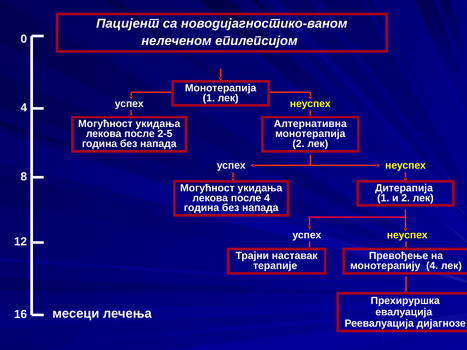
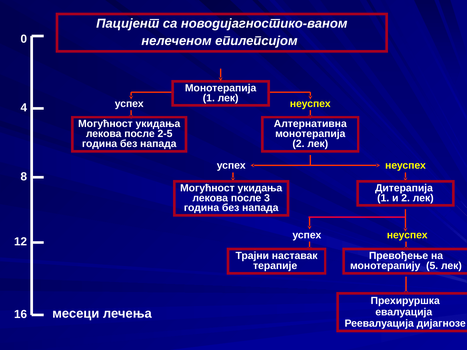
после 4: 4 -> 3
монотерапију 4: 4 -> 5
